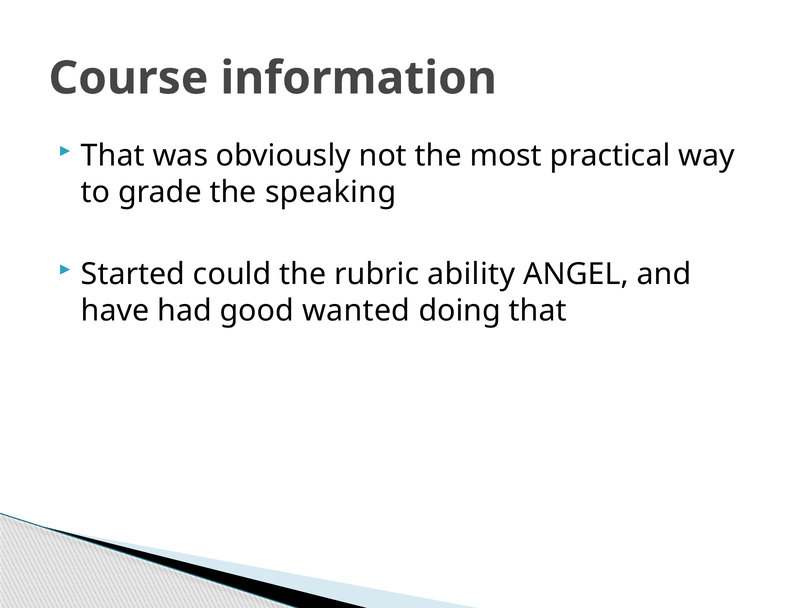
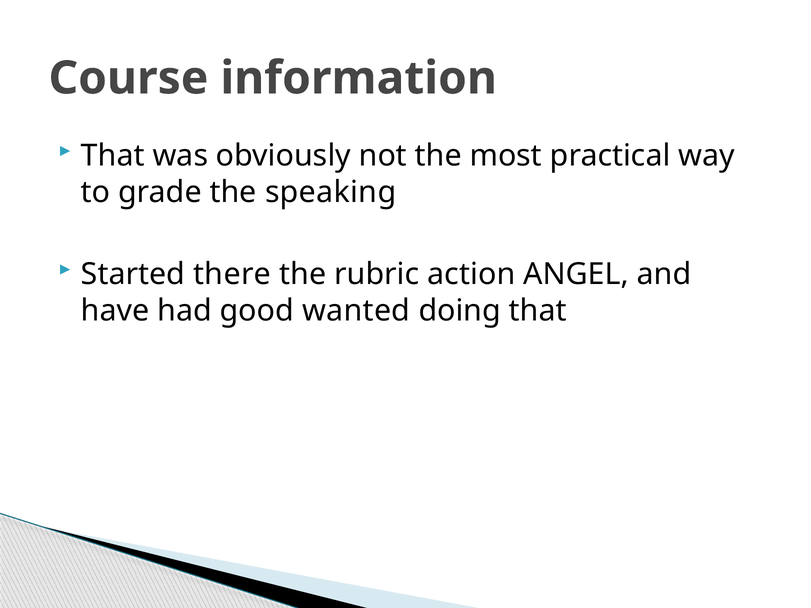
could: could -> there
ability: ability -> action
